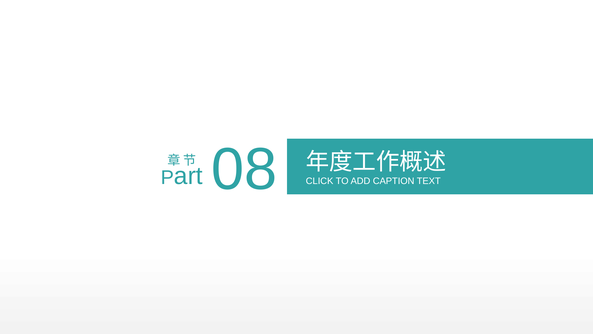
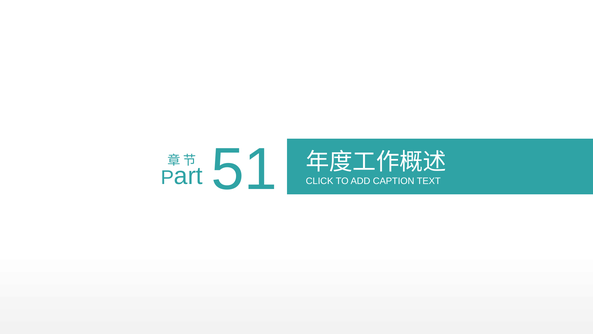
08: 08 -> 51
